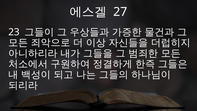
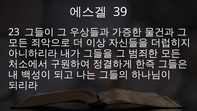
27: 27 -> 39
